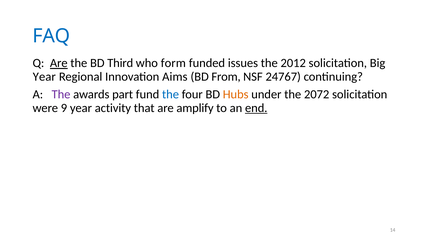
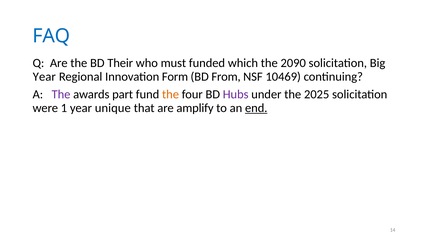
Are at (59, 63) underline: present -> none
Third: Third -> Their
form: form -> must
issues: issues -> which
2012: 2012 -> 2090
Aims: Aims -> Form
24767: 24767 -> 10469
the at (171, 94) colour: blue -> orange
Hubs colour: orange -> purple
2072: 2072 -> 2025
9: 9 -> 1
activity: activity -> unique
